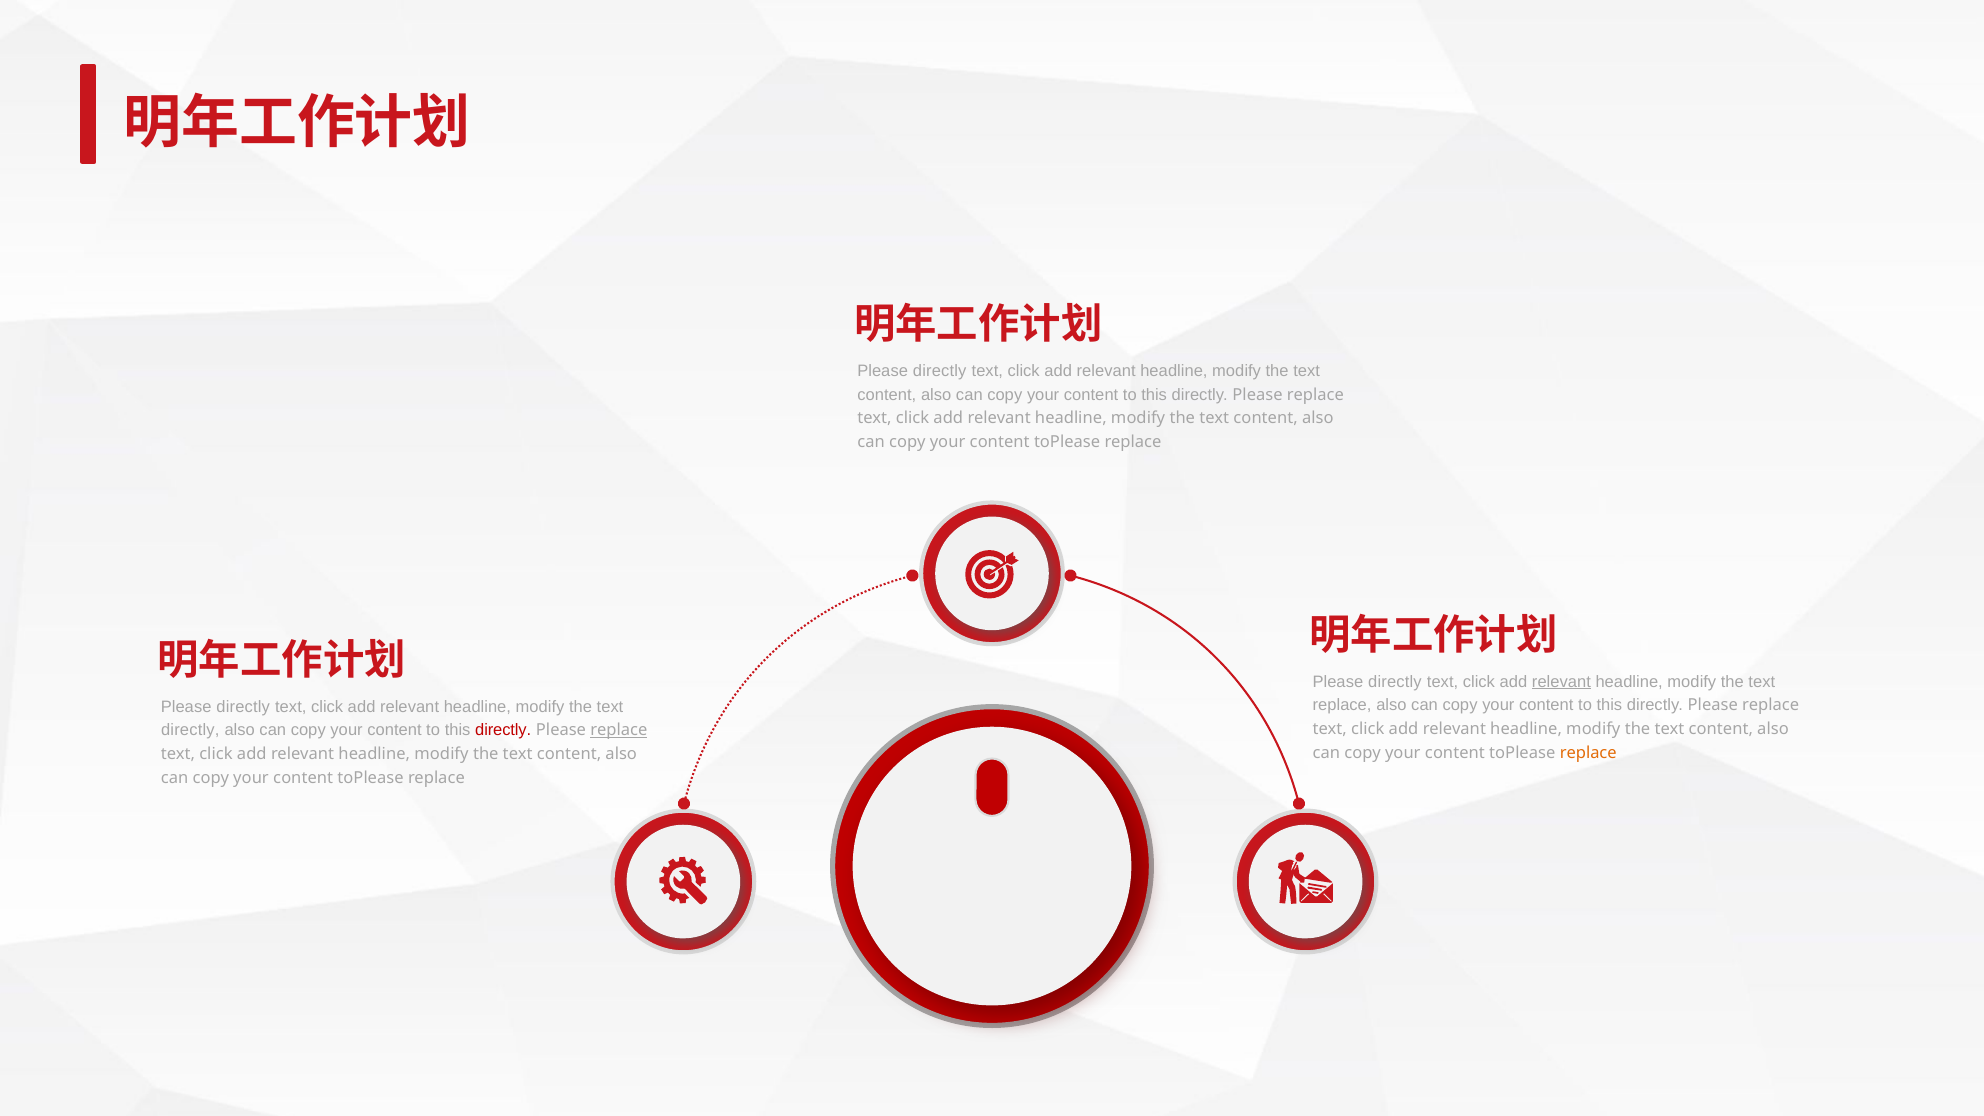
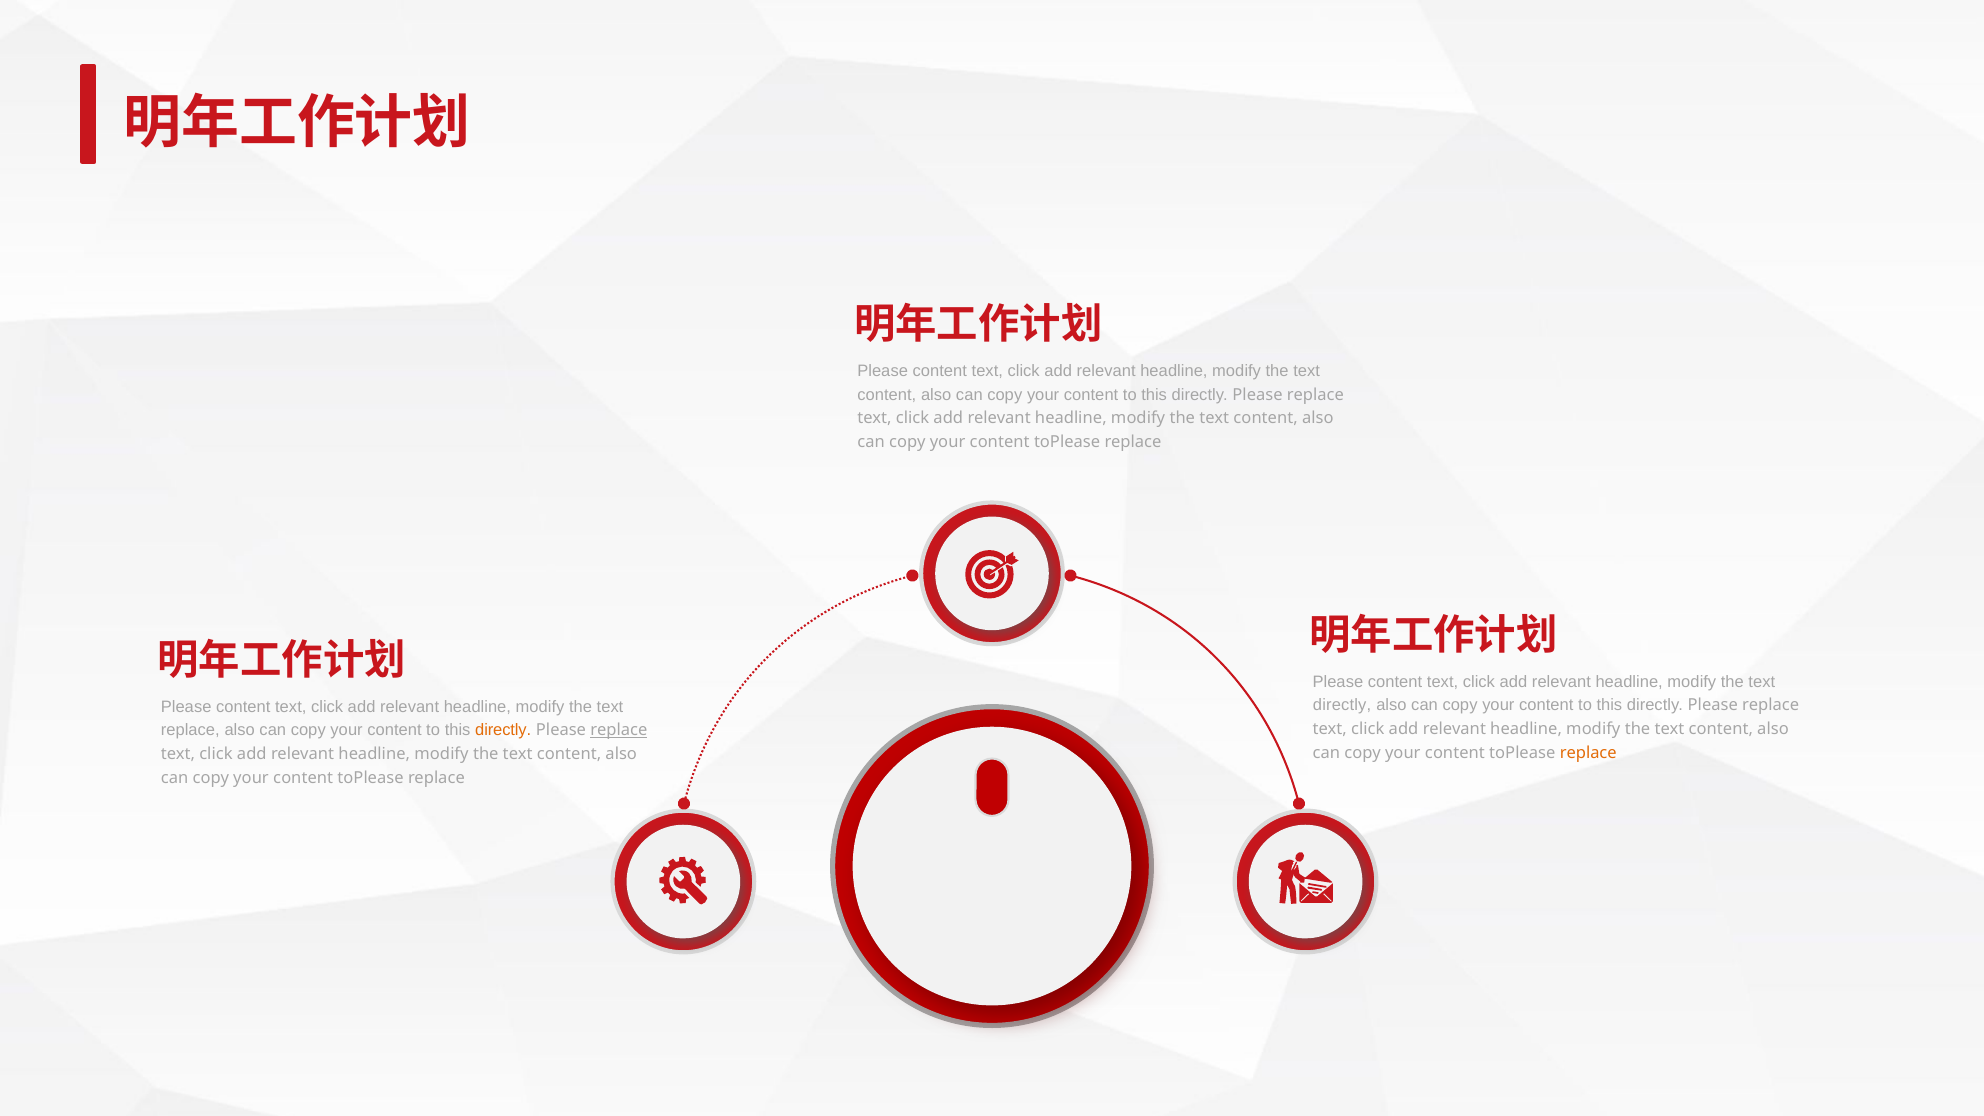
directly at (940, 371): directly -> content
directly at (1395, 682): directly -> content
relevant at (1561, 682) underline: present -> none
replace at (1342, 706): replace -> directly
directly at (243, 707): directly -> content
directly at (190, 730): directly -> replace
directly at (503, 730) colour: red -> orange
